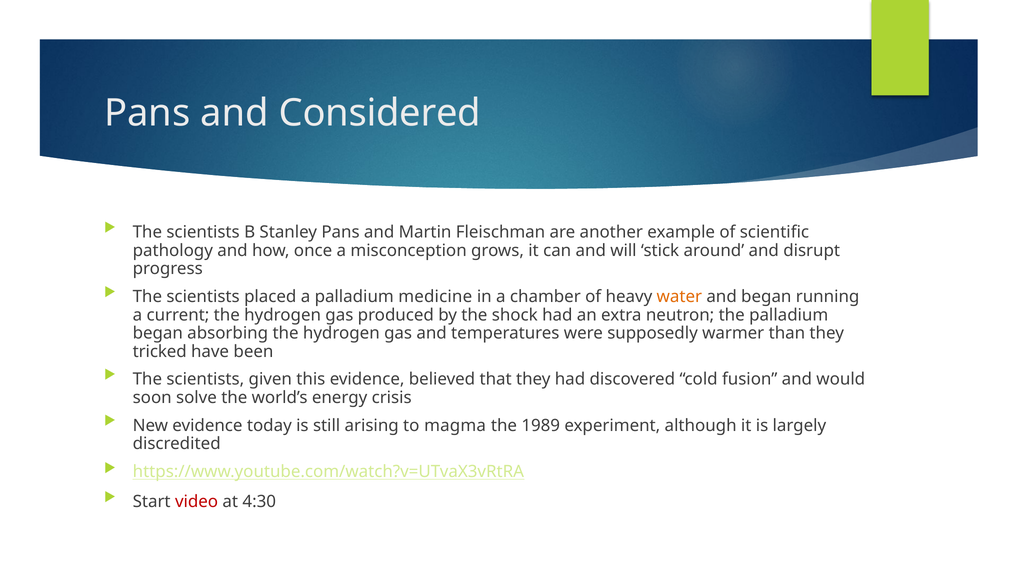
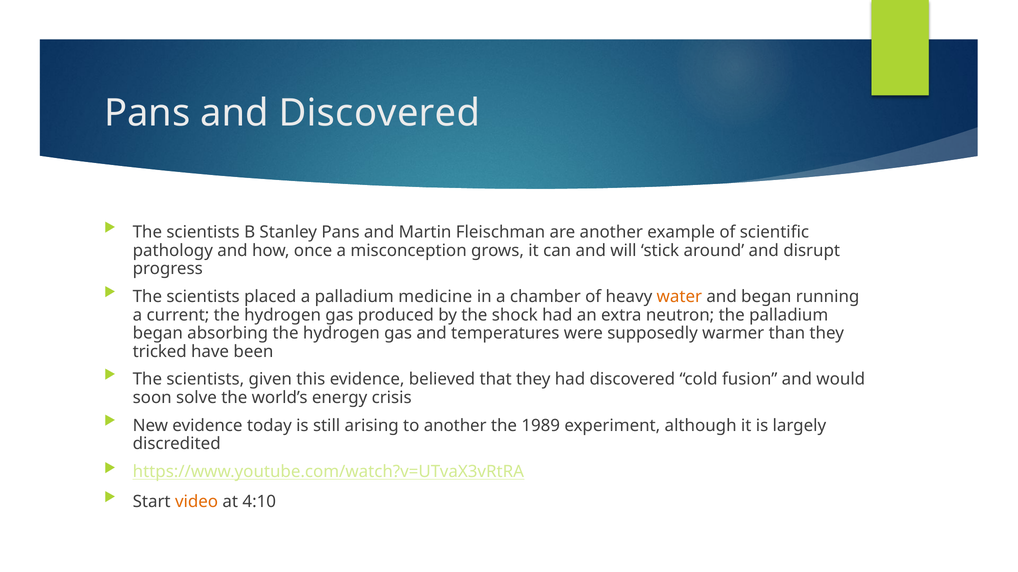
and Considered: Considered -> Discovered
to magma: magma -> another
video colour: red -> orange
4:30: 4:30 -> 4:10
